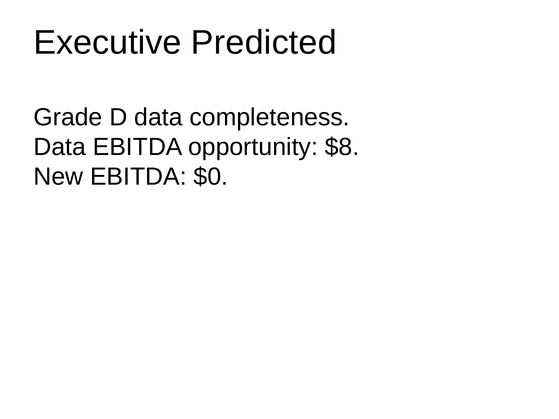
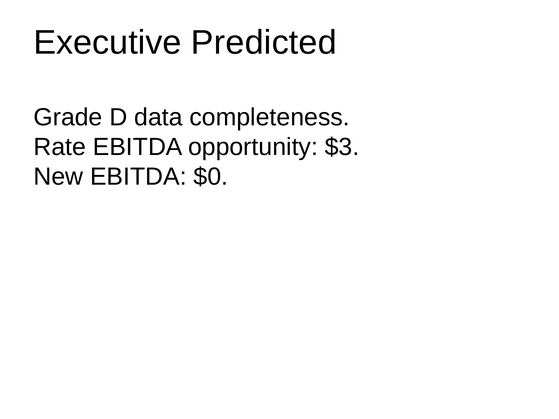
Data at (60, 147): Data -> Rate
$8: $8 -> $3
